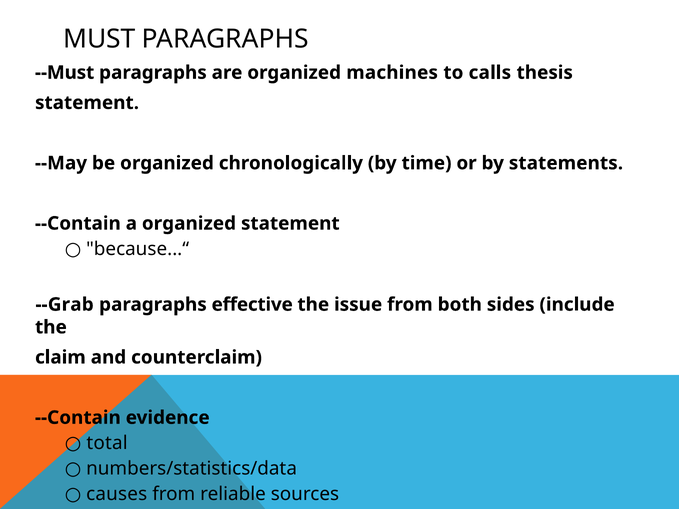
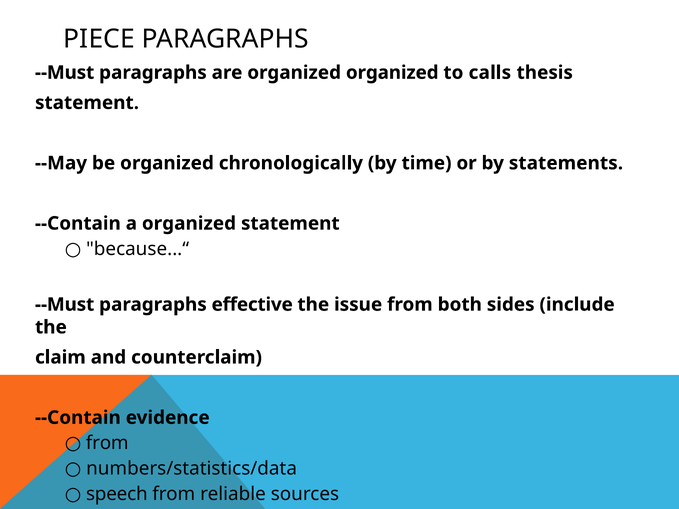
MUST: MUST -> PIECE
organized machines: machines -> organized
--Grab at (65, 305): --Grab -> --Must
total at (107, 443): total -> from
causes: causes -> speech
